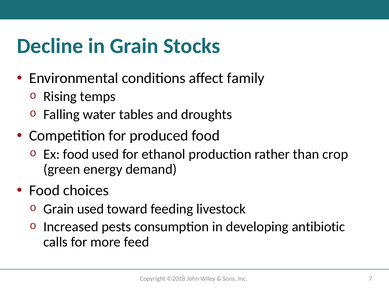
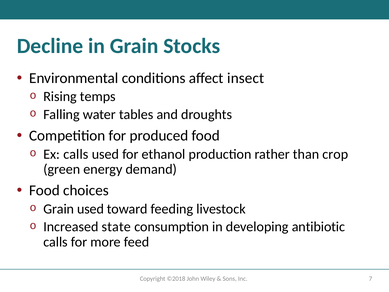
family: family -> insect
Ex food: food -> calls
pests: pests -> state
